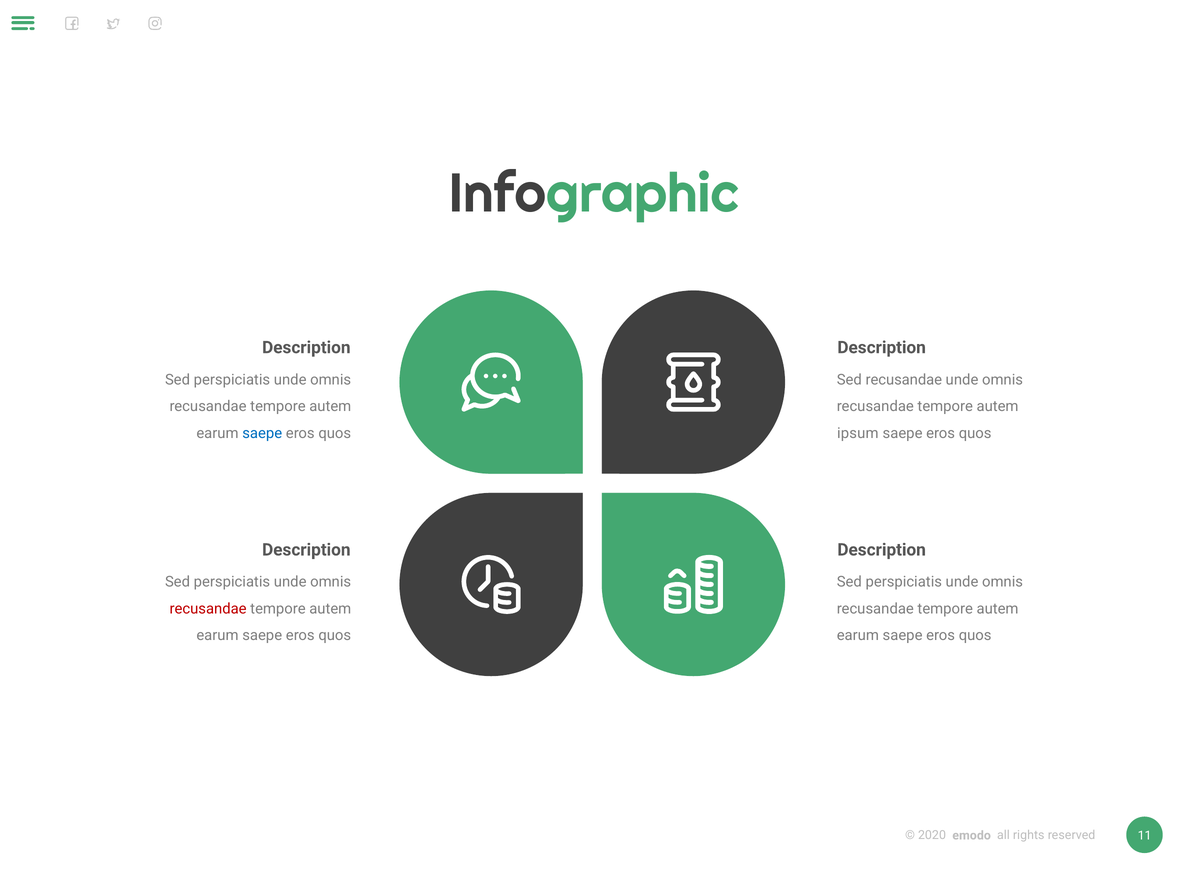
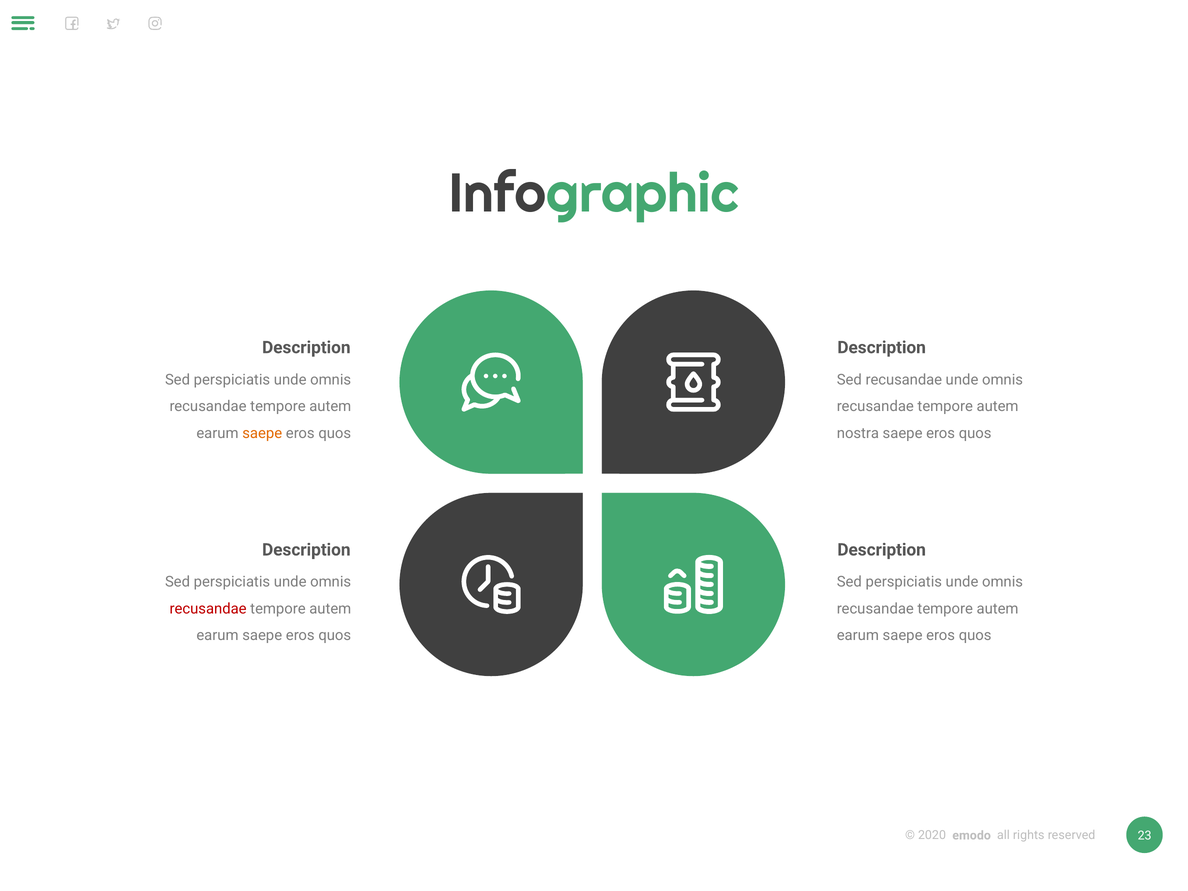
saepe at (262, 433) colour: blue -> orange
ipsum: ipsum -> nostra
11: 11 -> 23
